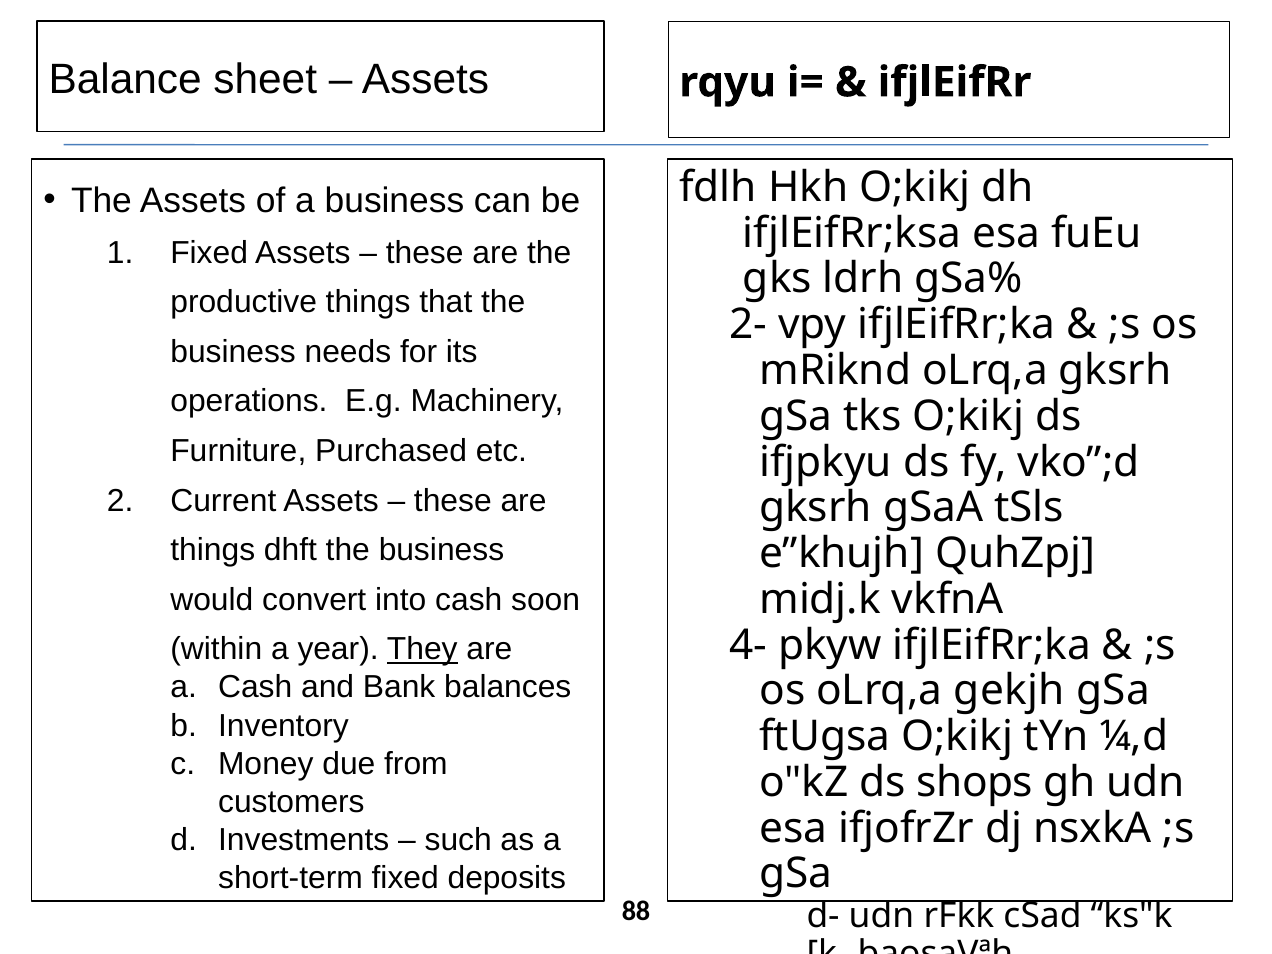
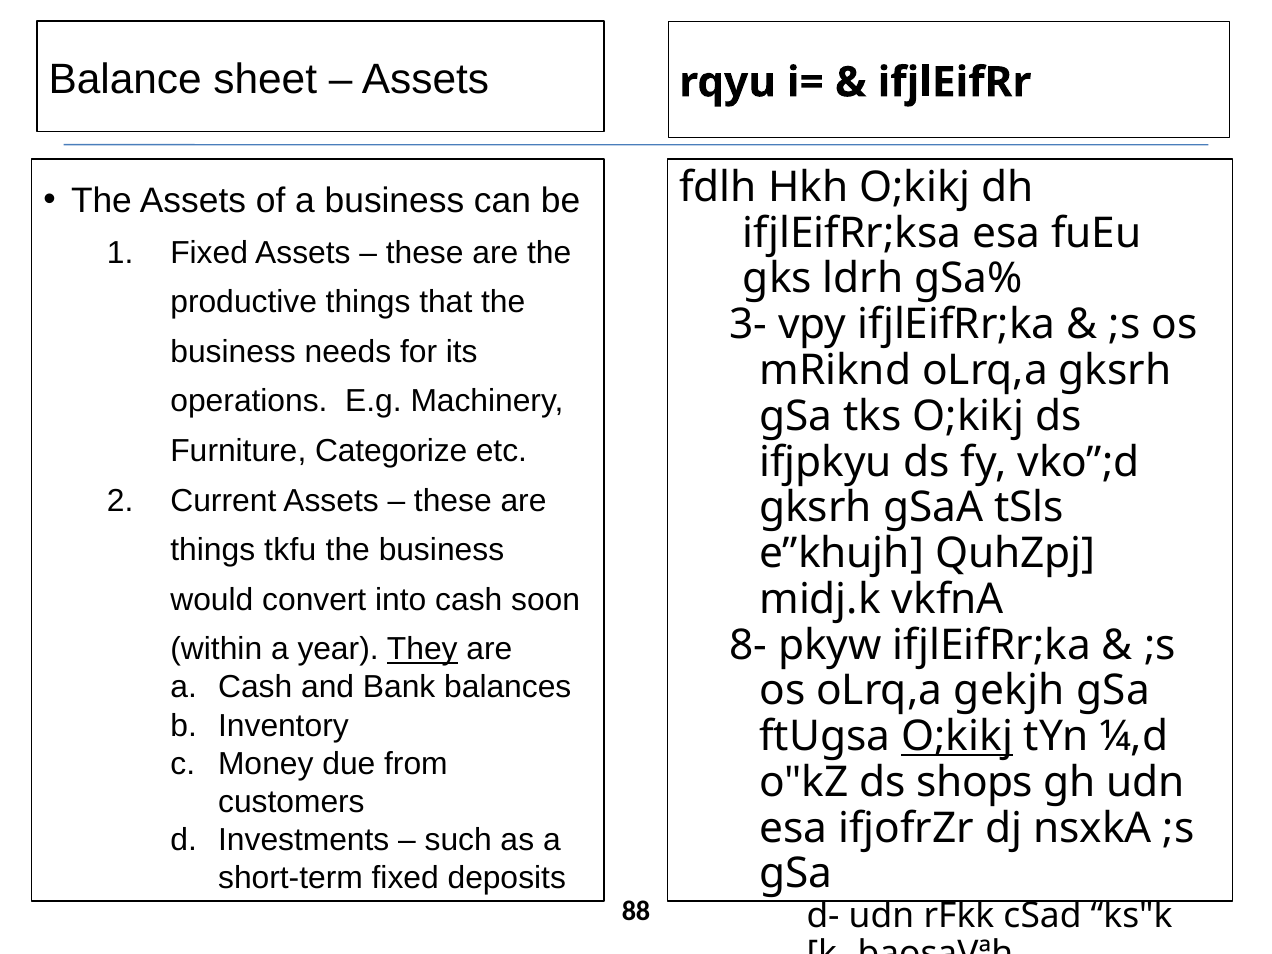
2-: 2- -> 3-
Purchased: Purchased -> Categorize
dhft: dhft -> tkfu
4-: 4- -> 8-
O;kikj at (957, 737) underline: none -> present
